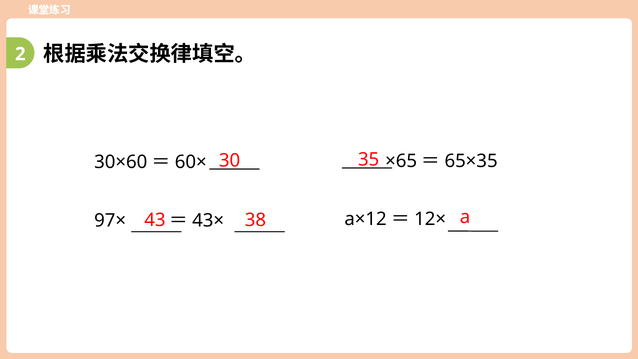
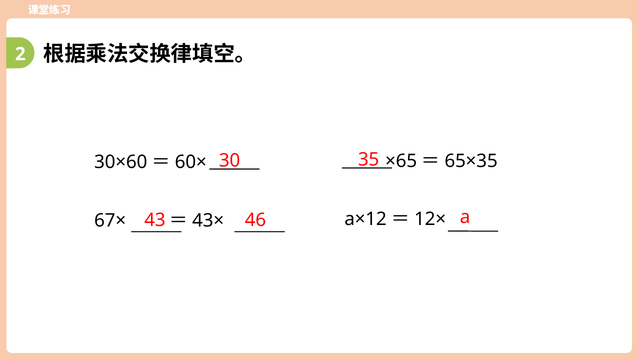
38: 38 -> 46
97×: 97× -> 67×
